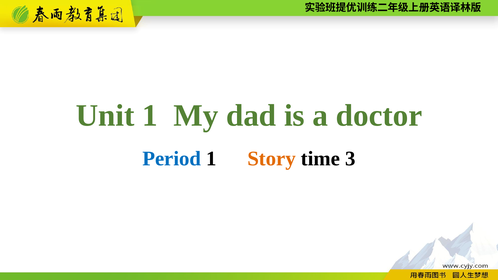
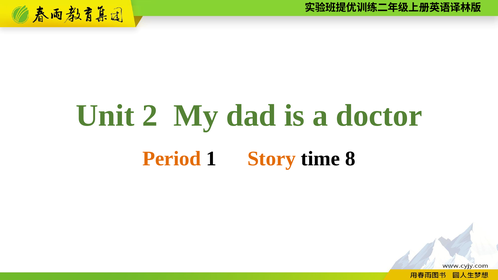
Unit 1: 1 -> 2
Period colour: blue -> orange
3: 3 -> 8
